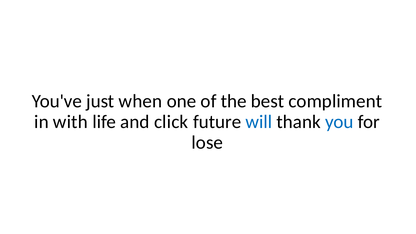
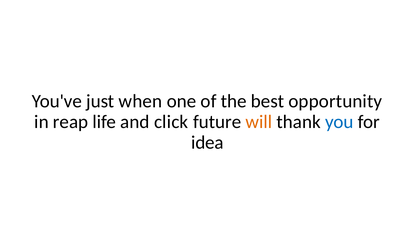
compliment: compliment -> opportunity
with: with -> reap
will colour: blue -> orange
lose: lose -> idea
